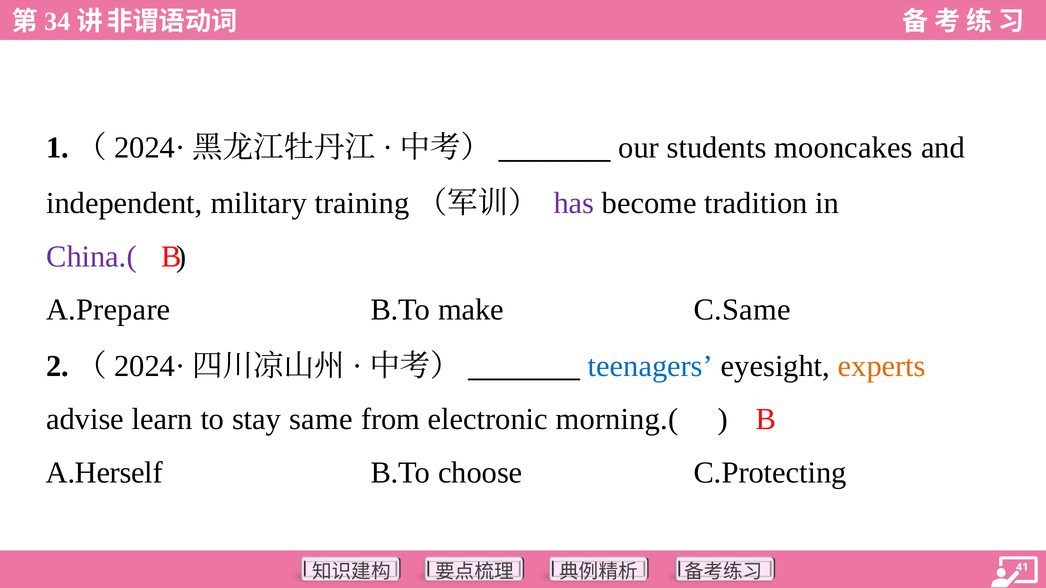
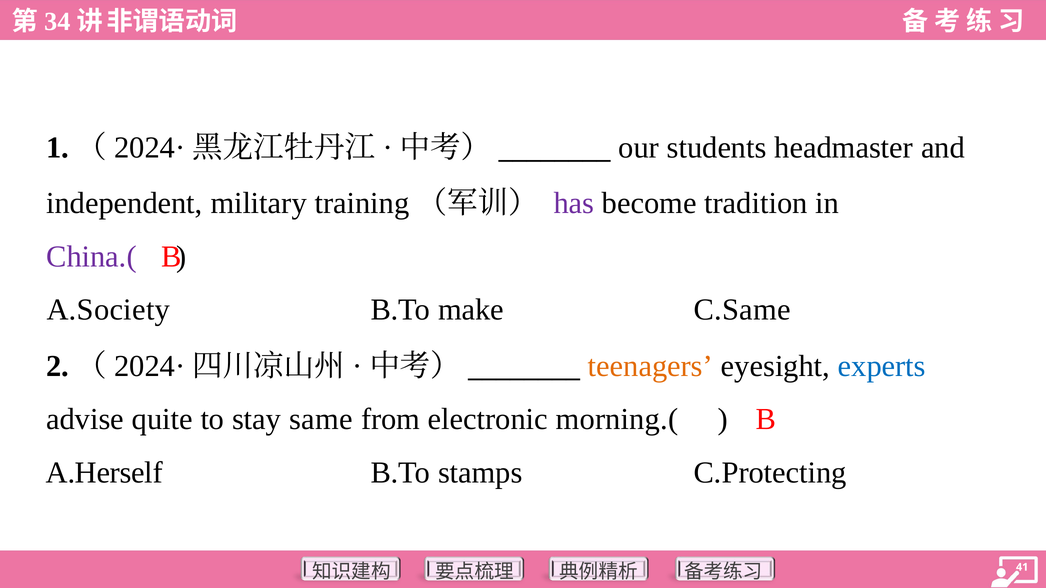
mooncakes: mooncakes -> headmaster
A.Prepare: A.Prepare -> A.Society
teenagers colour: blue -> orange
experts colour: orange -> blue
learn: learn -> quite
choose: choose -> stamps
